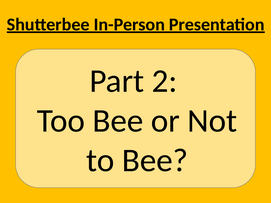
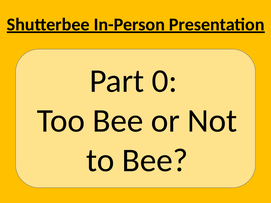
2: 2 -> 0
